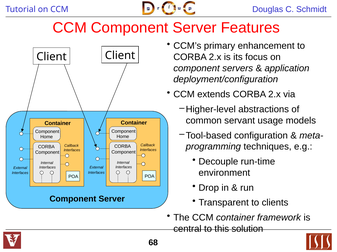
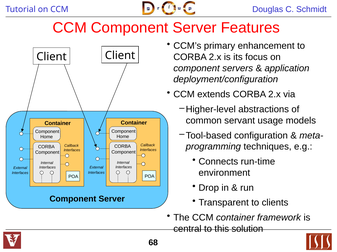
Decouple: Decouple -> Connects
